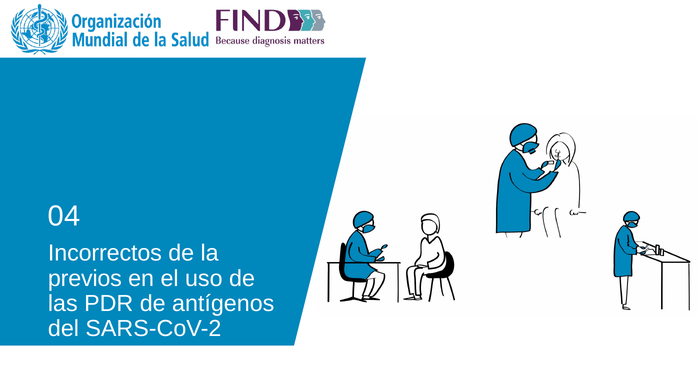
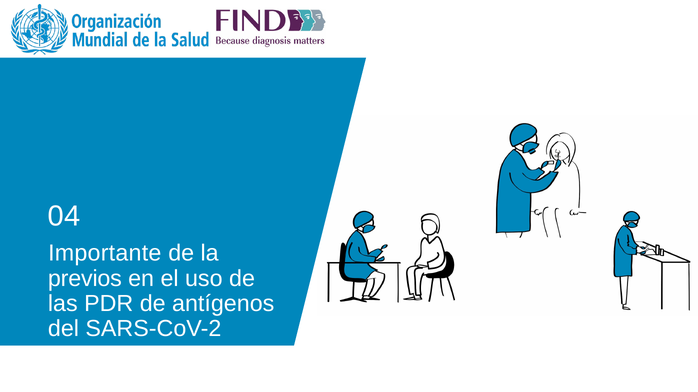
Incorrectos: Incorrectos -> Importante
